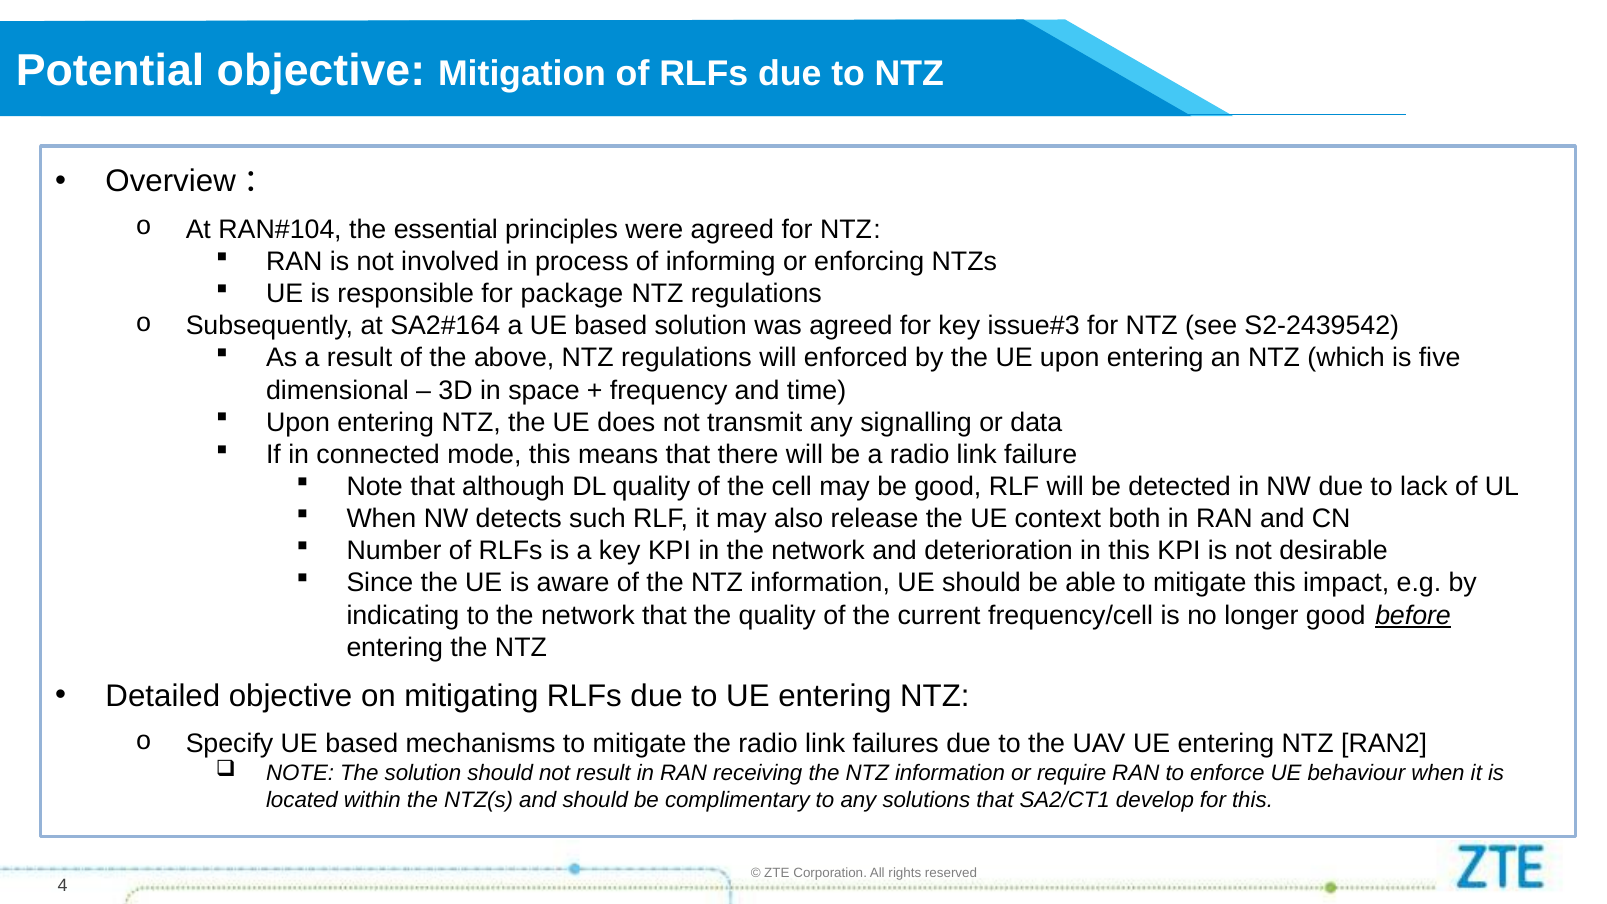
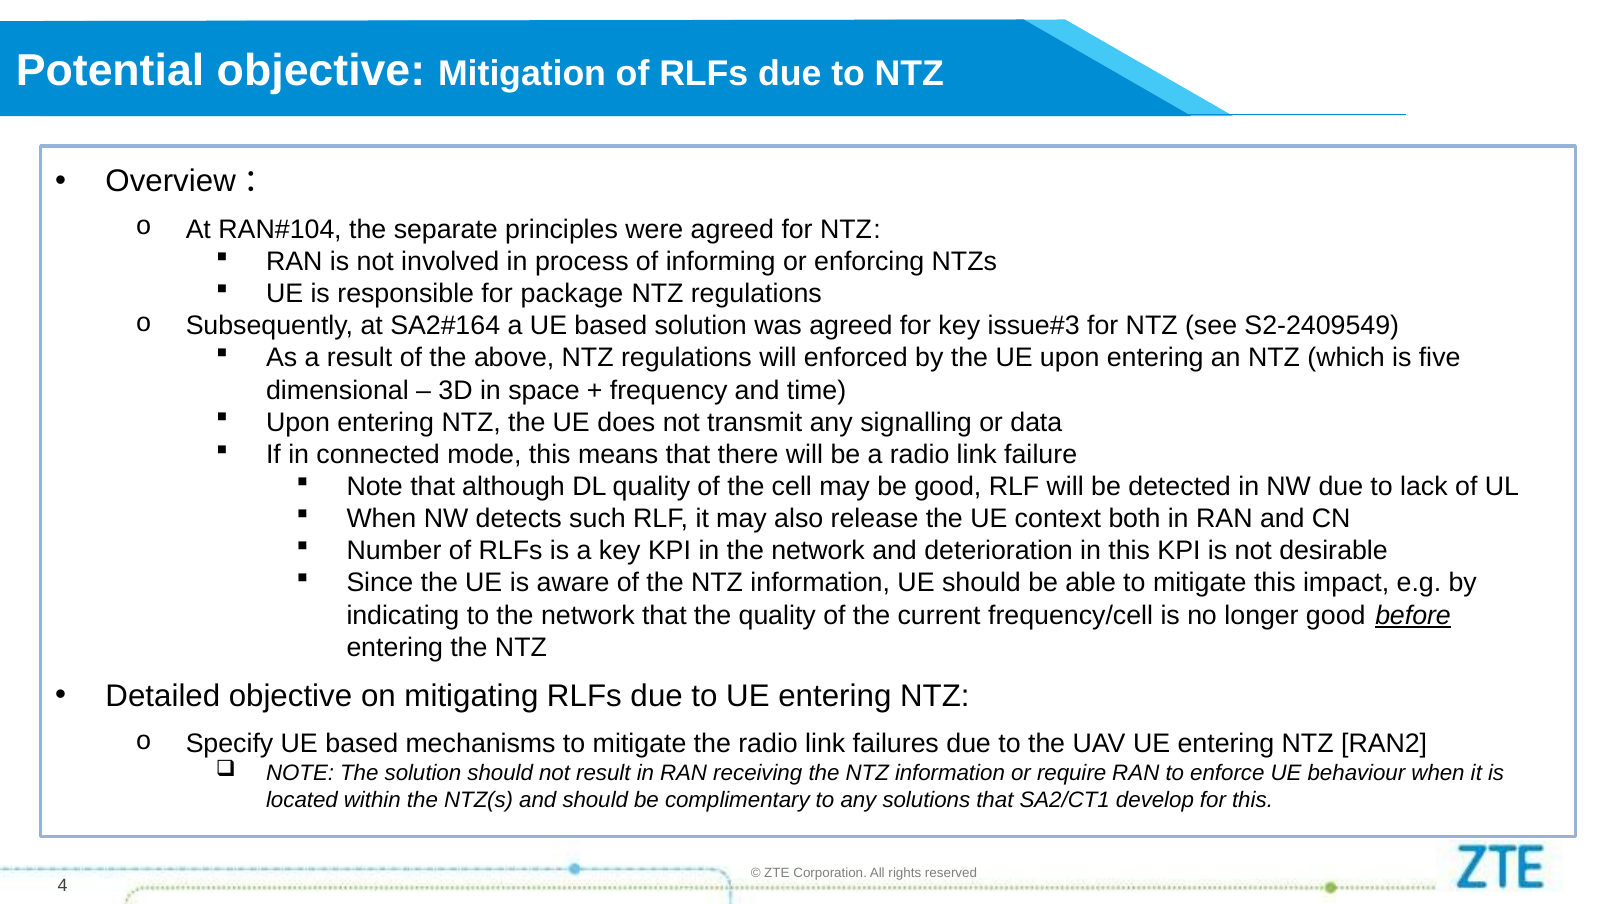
essential: essential -> separate
S2-2439542: S2-2439542 -> S2-2409549
